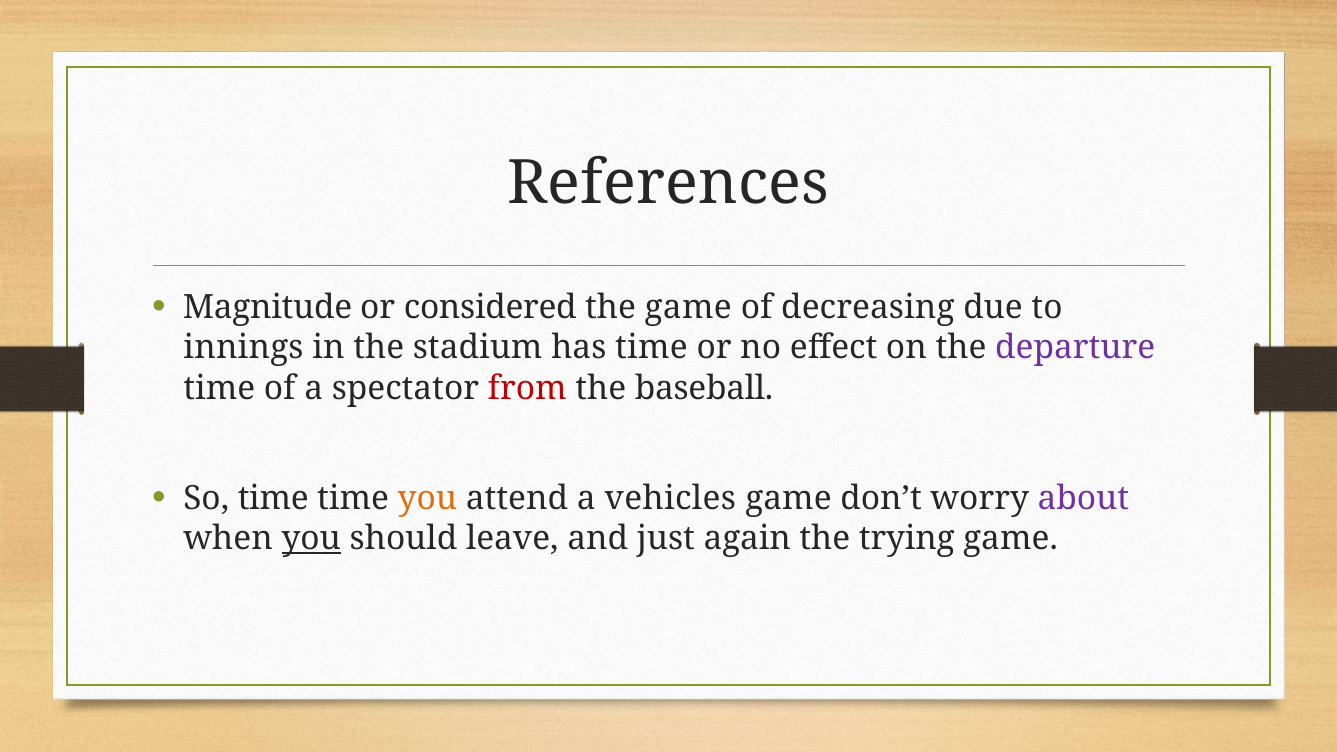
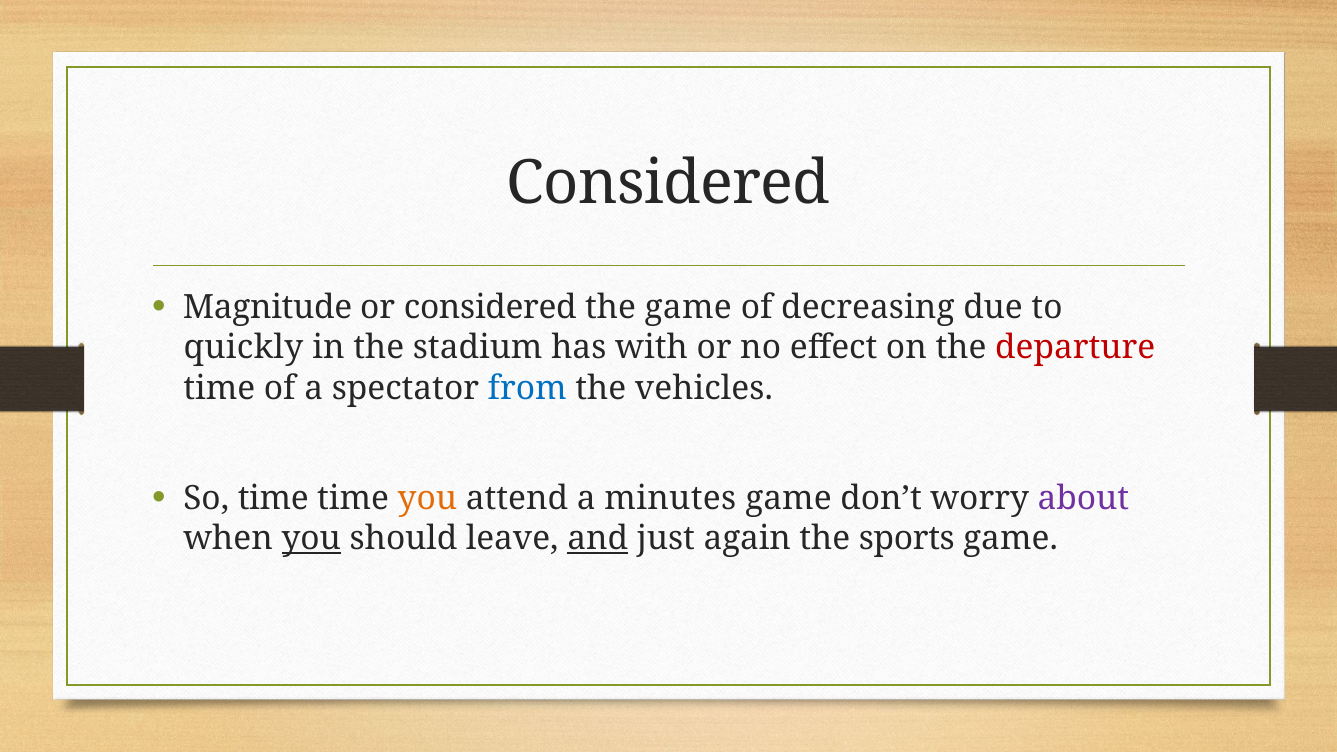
References at (668, 183): References -> Considered
innings: innings -> quickly
has time: time -> with
departure colour: purple -> red
from colour: red -> blue
baseball: baseball -> vehicles
vehicles: vehicles -> minutes
and underline: none -> present
trying: trying -> sports
